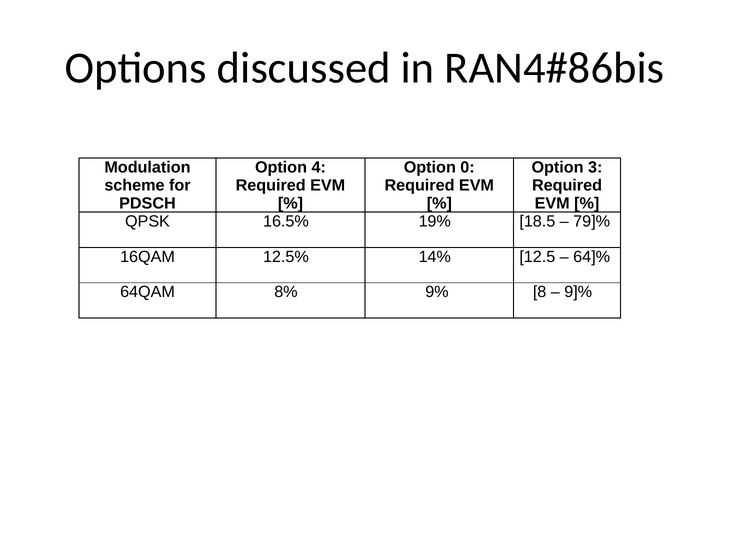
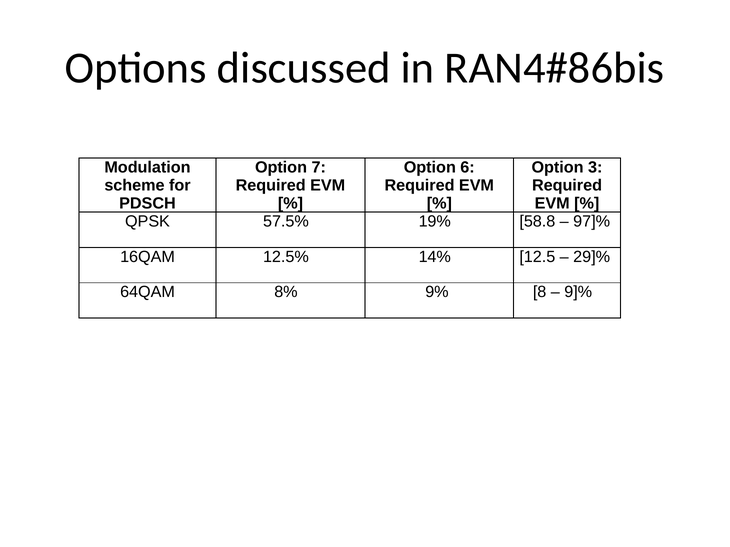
4: 4 -> 7
0: 0 -> 6
16.5%: 16.5% -> 57.5%
18.5: 18.5 -> 58.8
79]%: 79]% -> 97]%
64]%: 64]% -> 29]%
